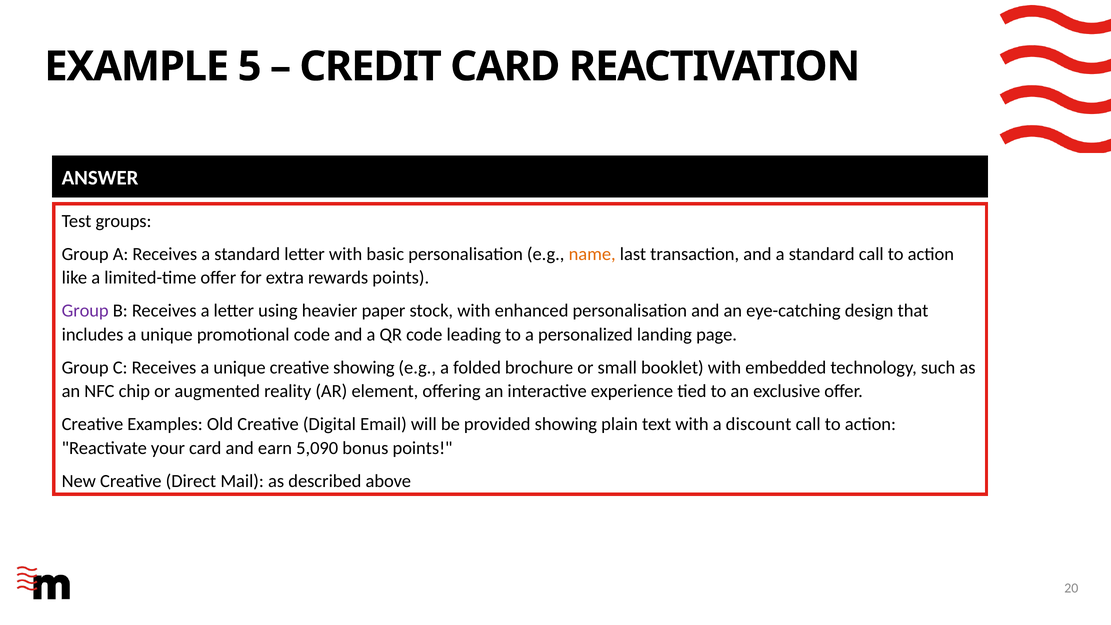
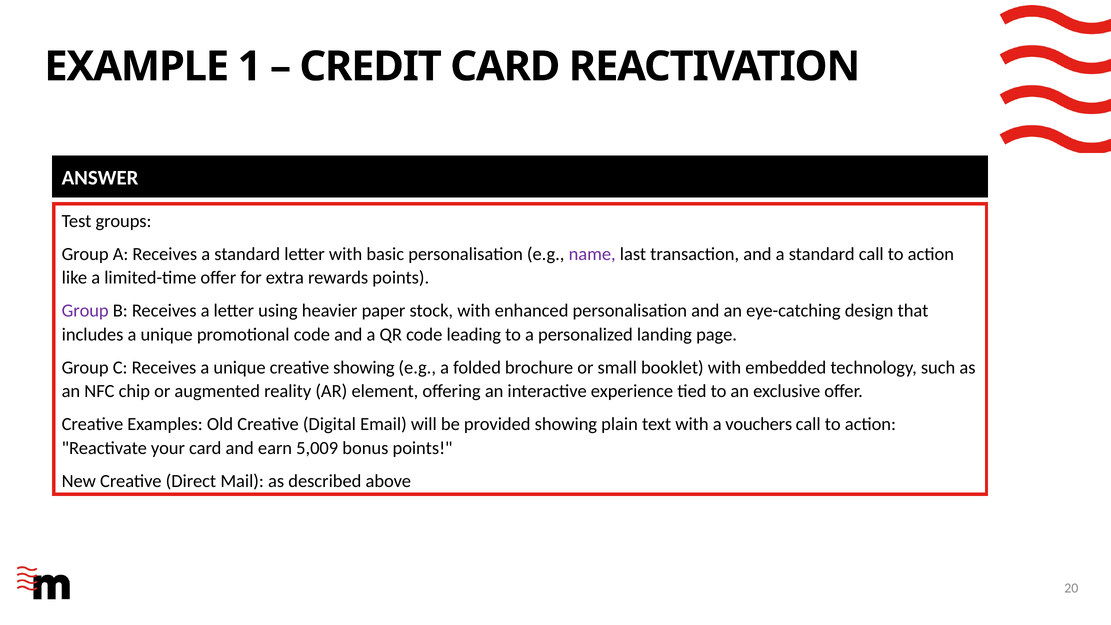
5: 5 -> 1
name colour: orange -> purple
discount: discount -> vouchers
5,090: 5,090 -> 5,009
